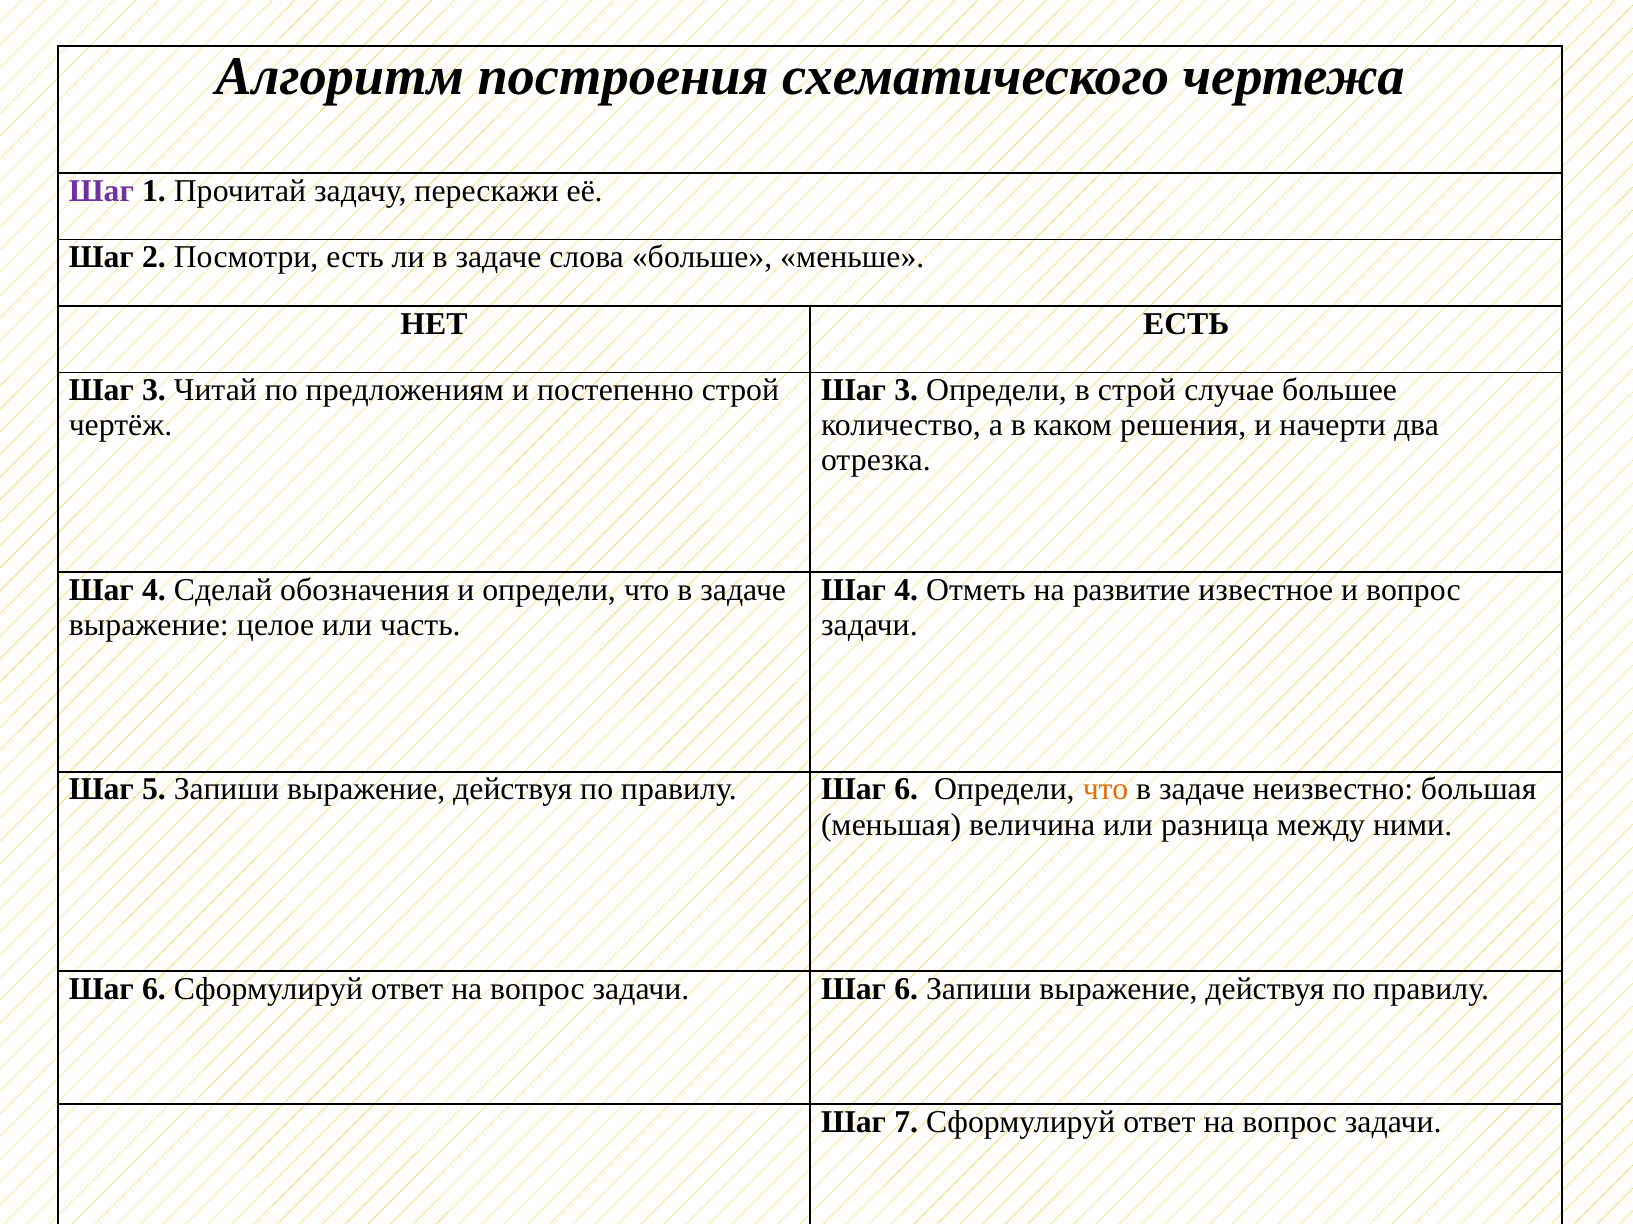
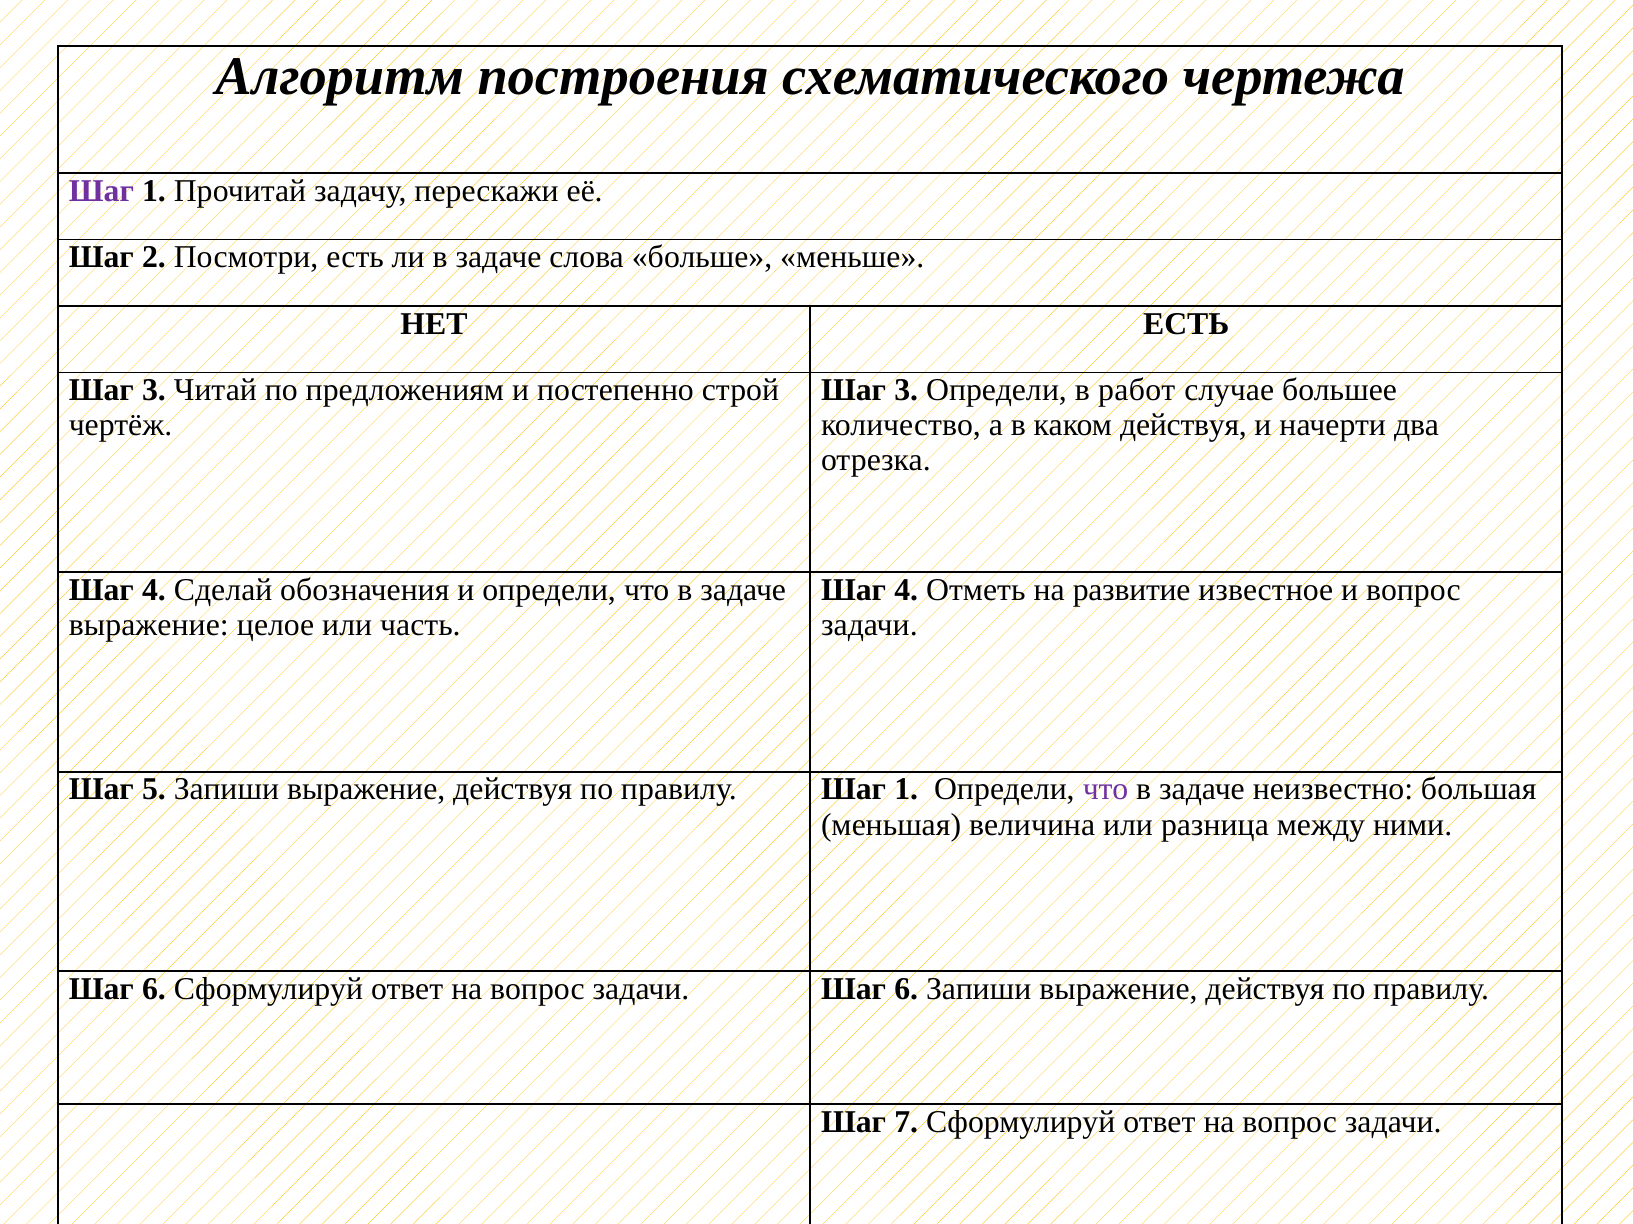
в строй: строй -> работ
каком решения: решения -> действуя
правилу Шаг 6: 6 -> 1
что at (1105, 790) colour: orange -> purple
